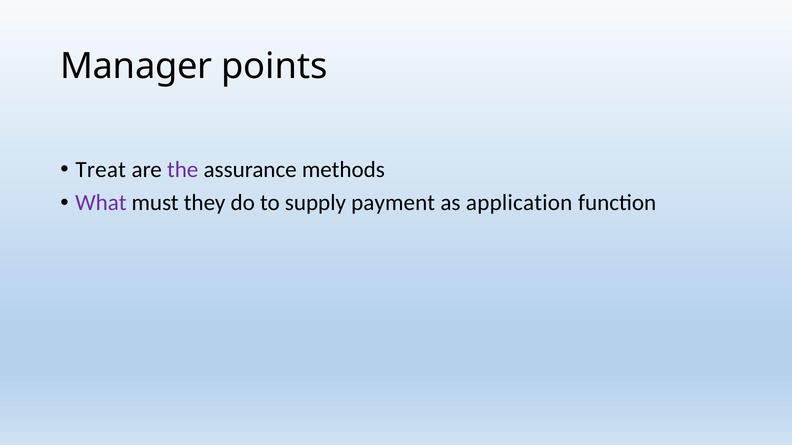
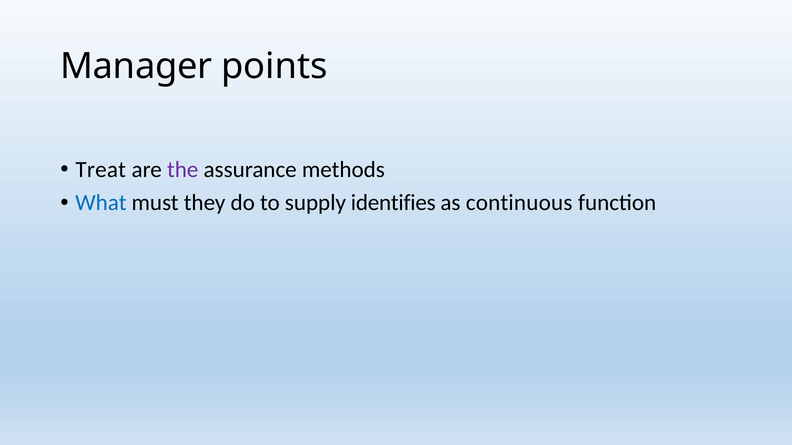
What colour: purple -> blue
payment: payment -> identifies
application: application -> continuous
